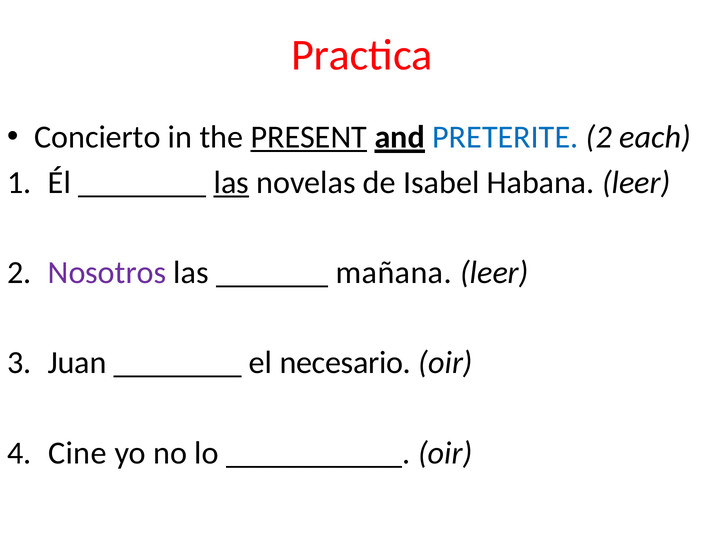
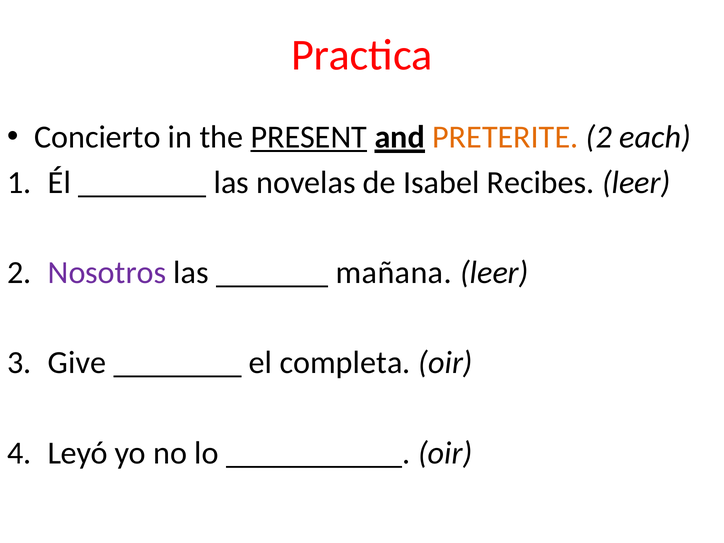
PRETERITE colour: blue -> orange
las at (231, 182) underline: present -> none
Habana: Habana -> Recibes
Juan: Juan -> Give
necesario: necesario -> completa
Cine: Cine -> Leyó
